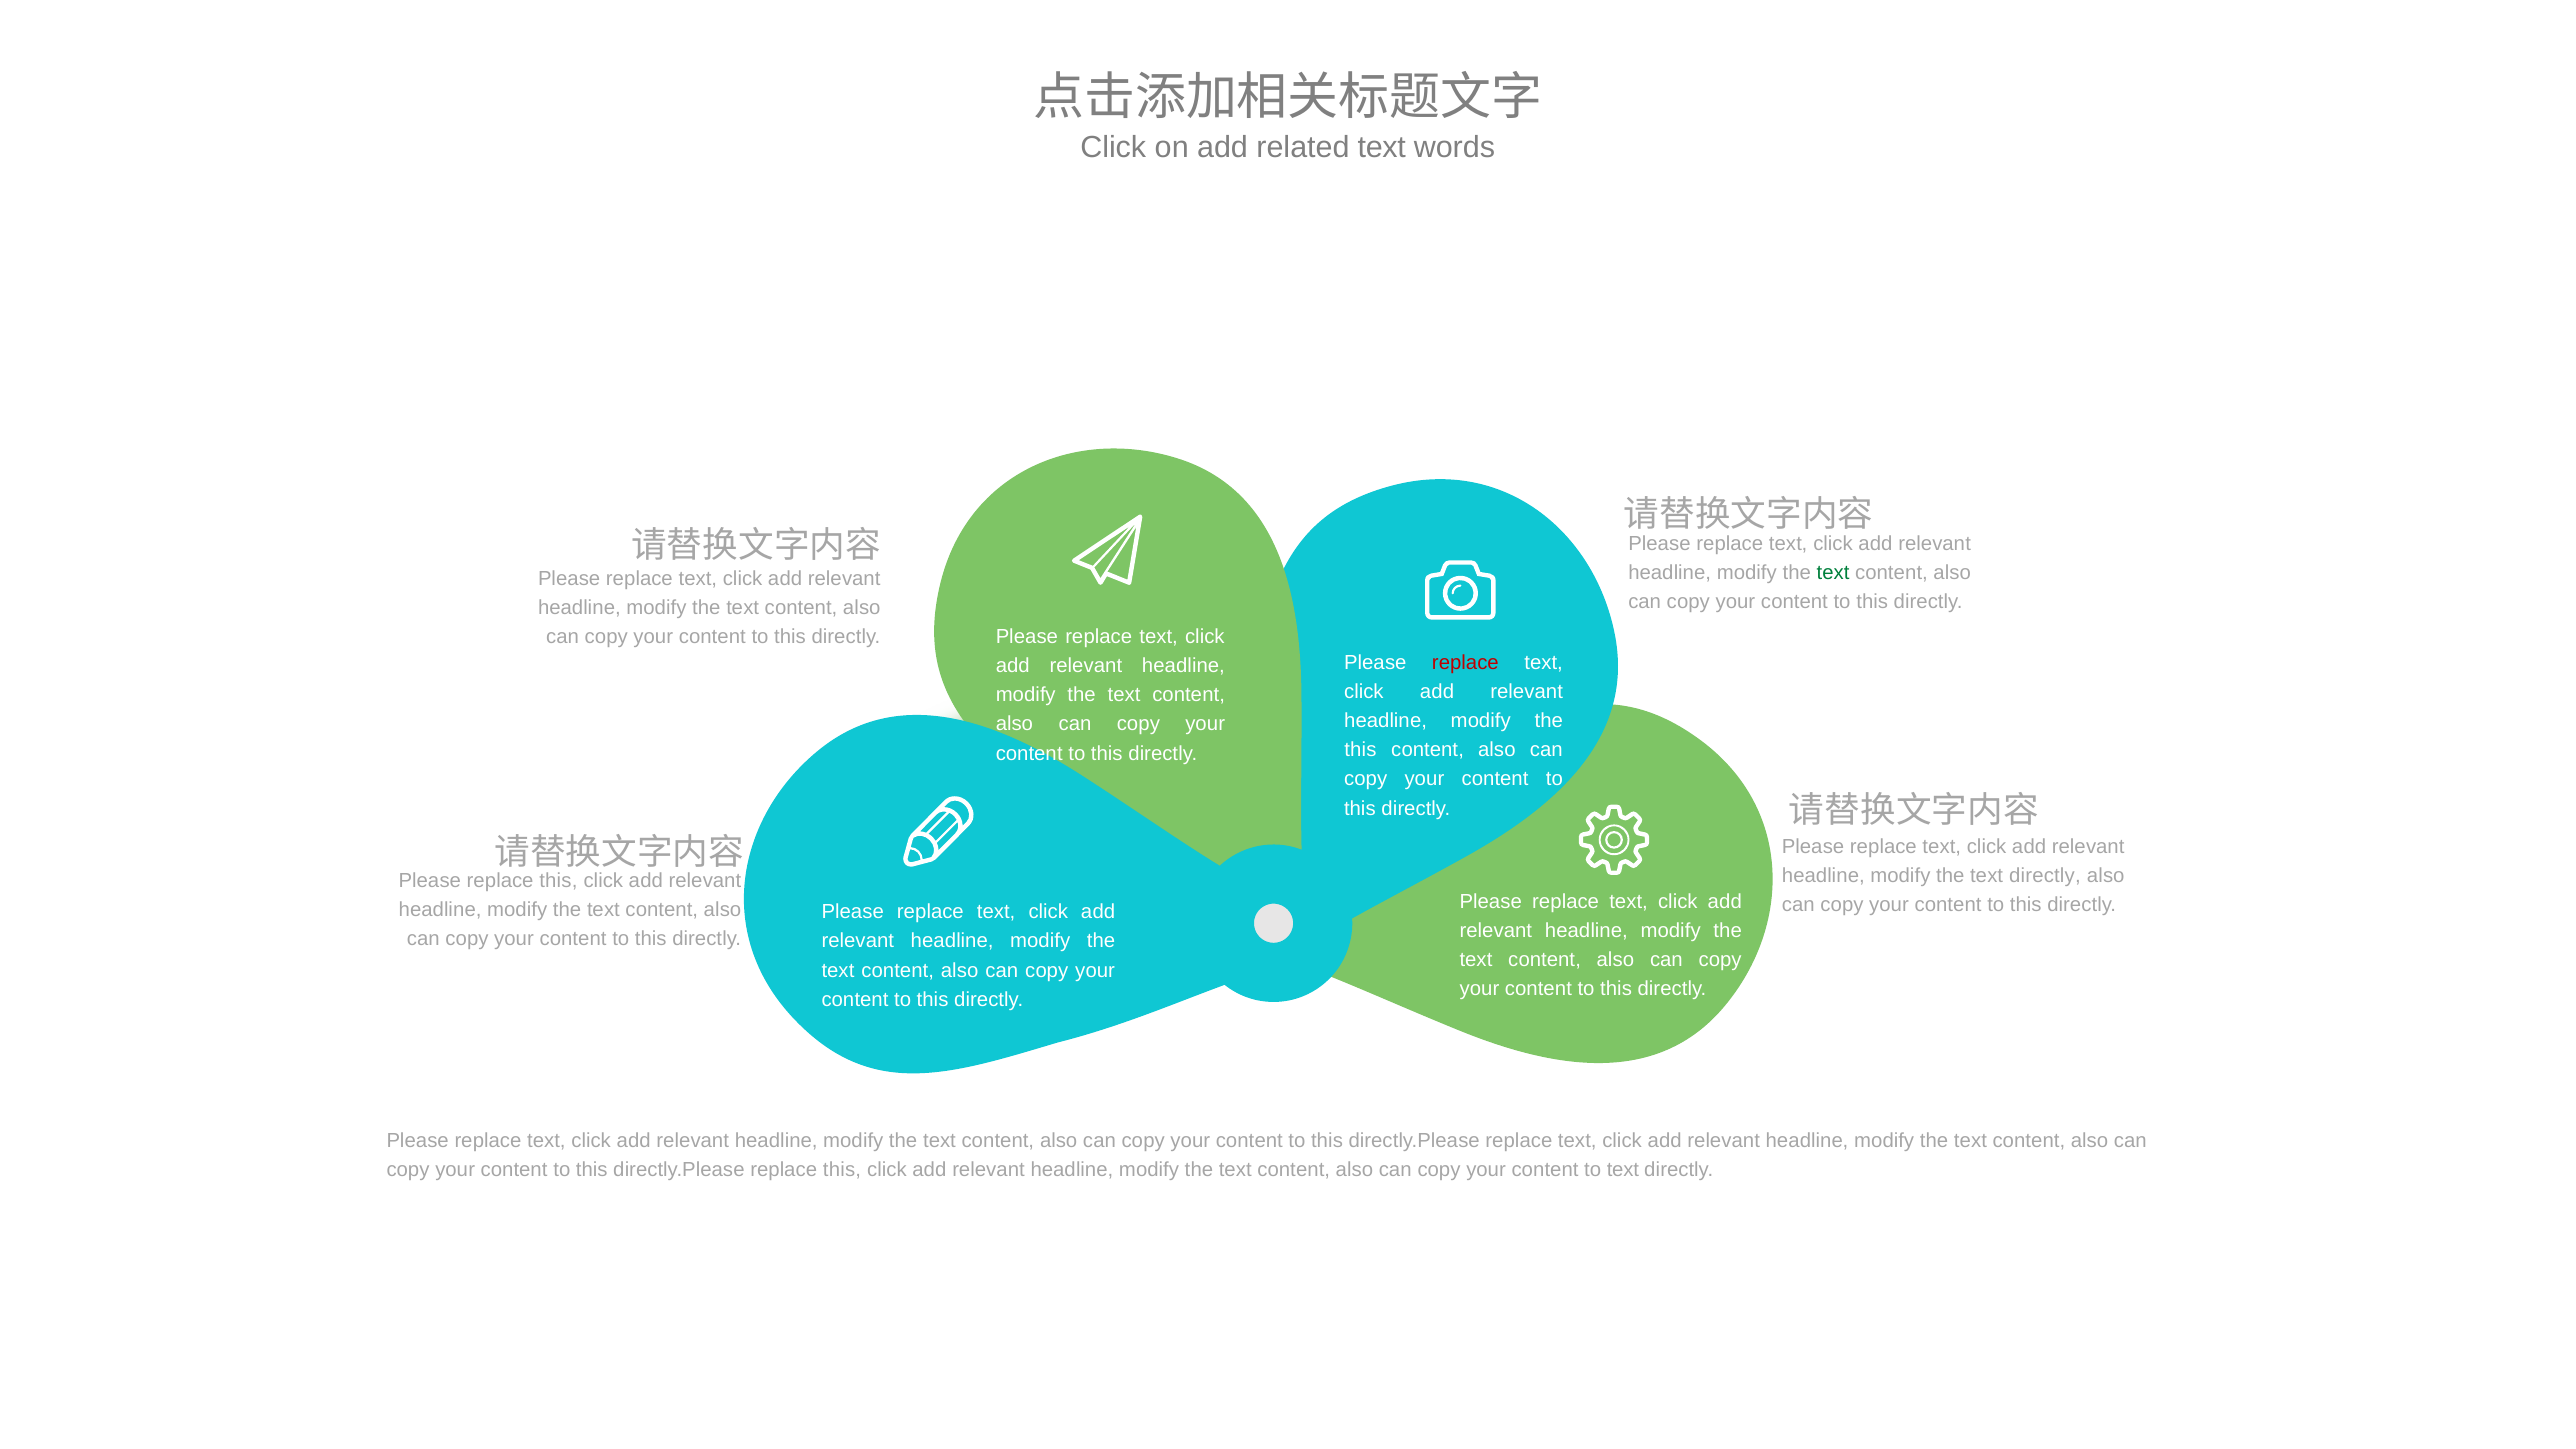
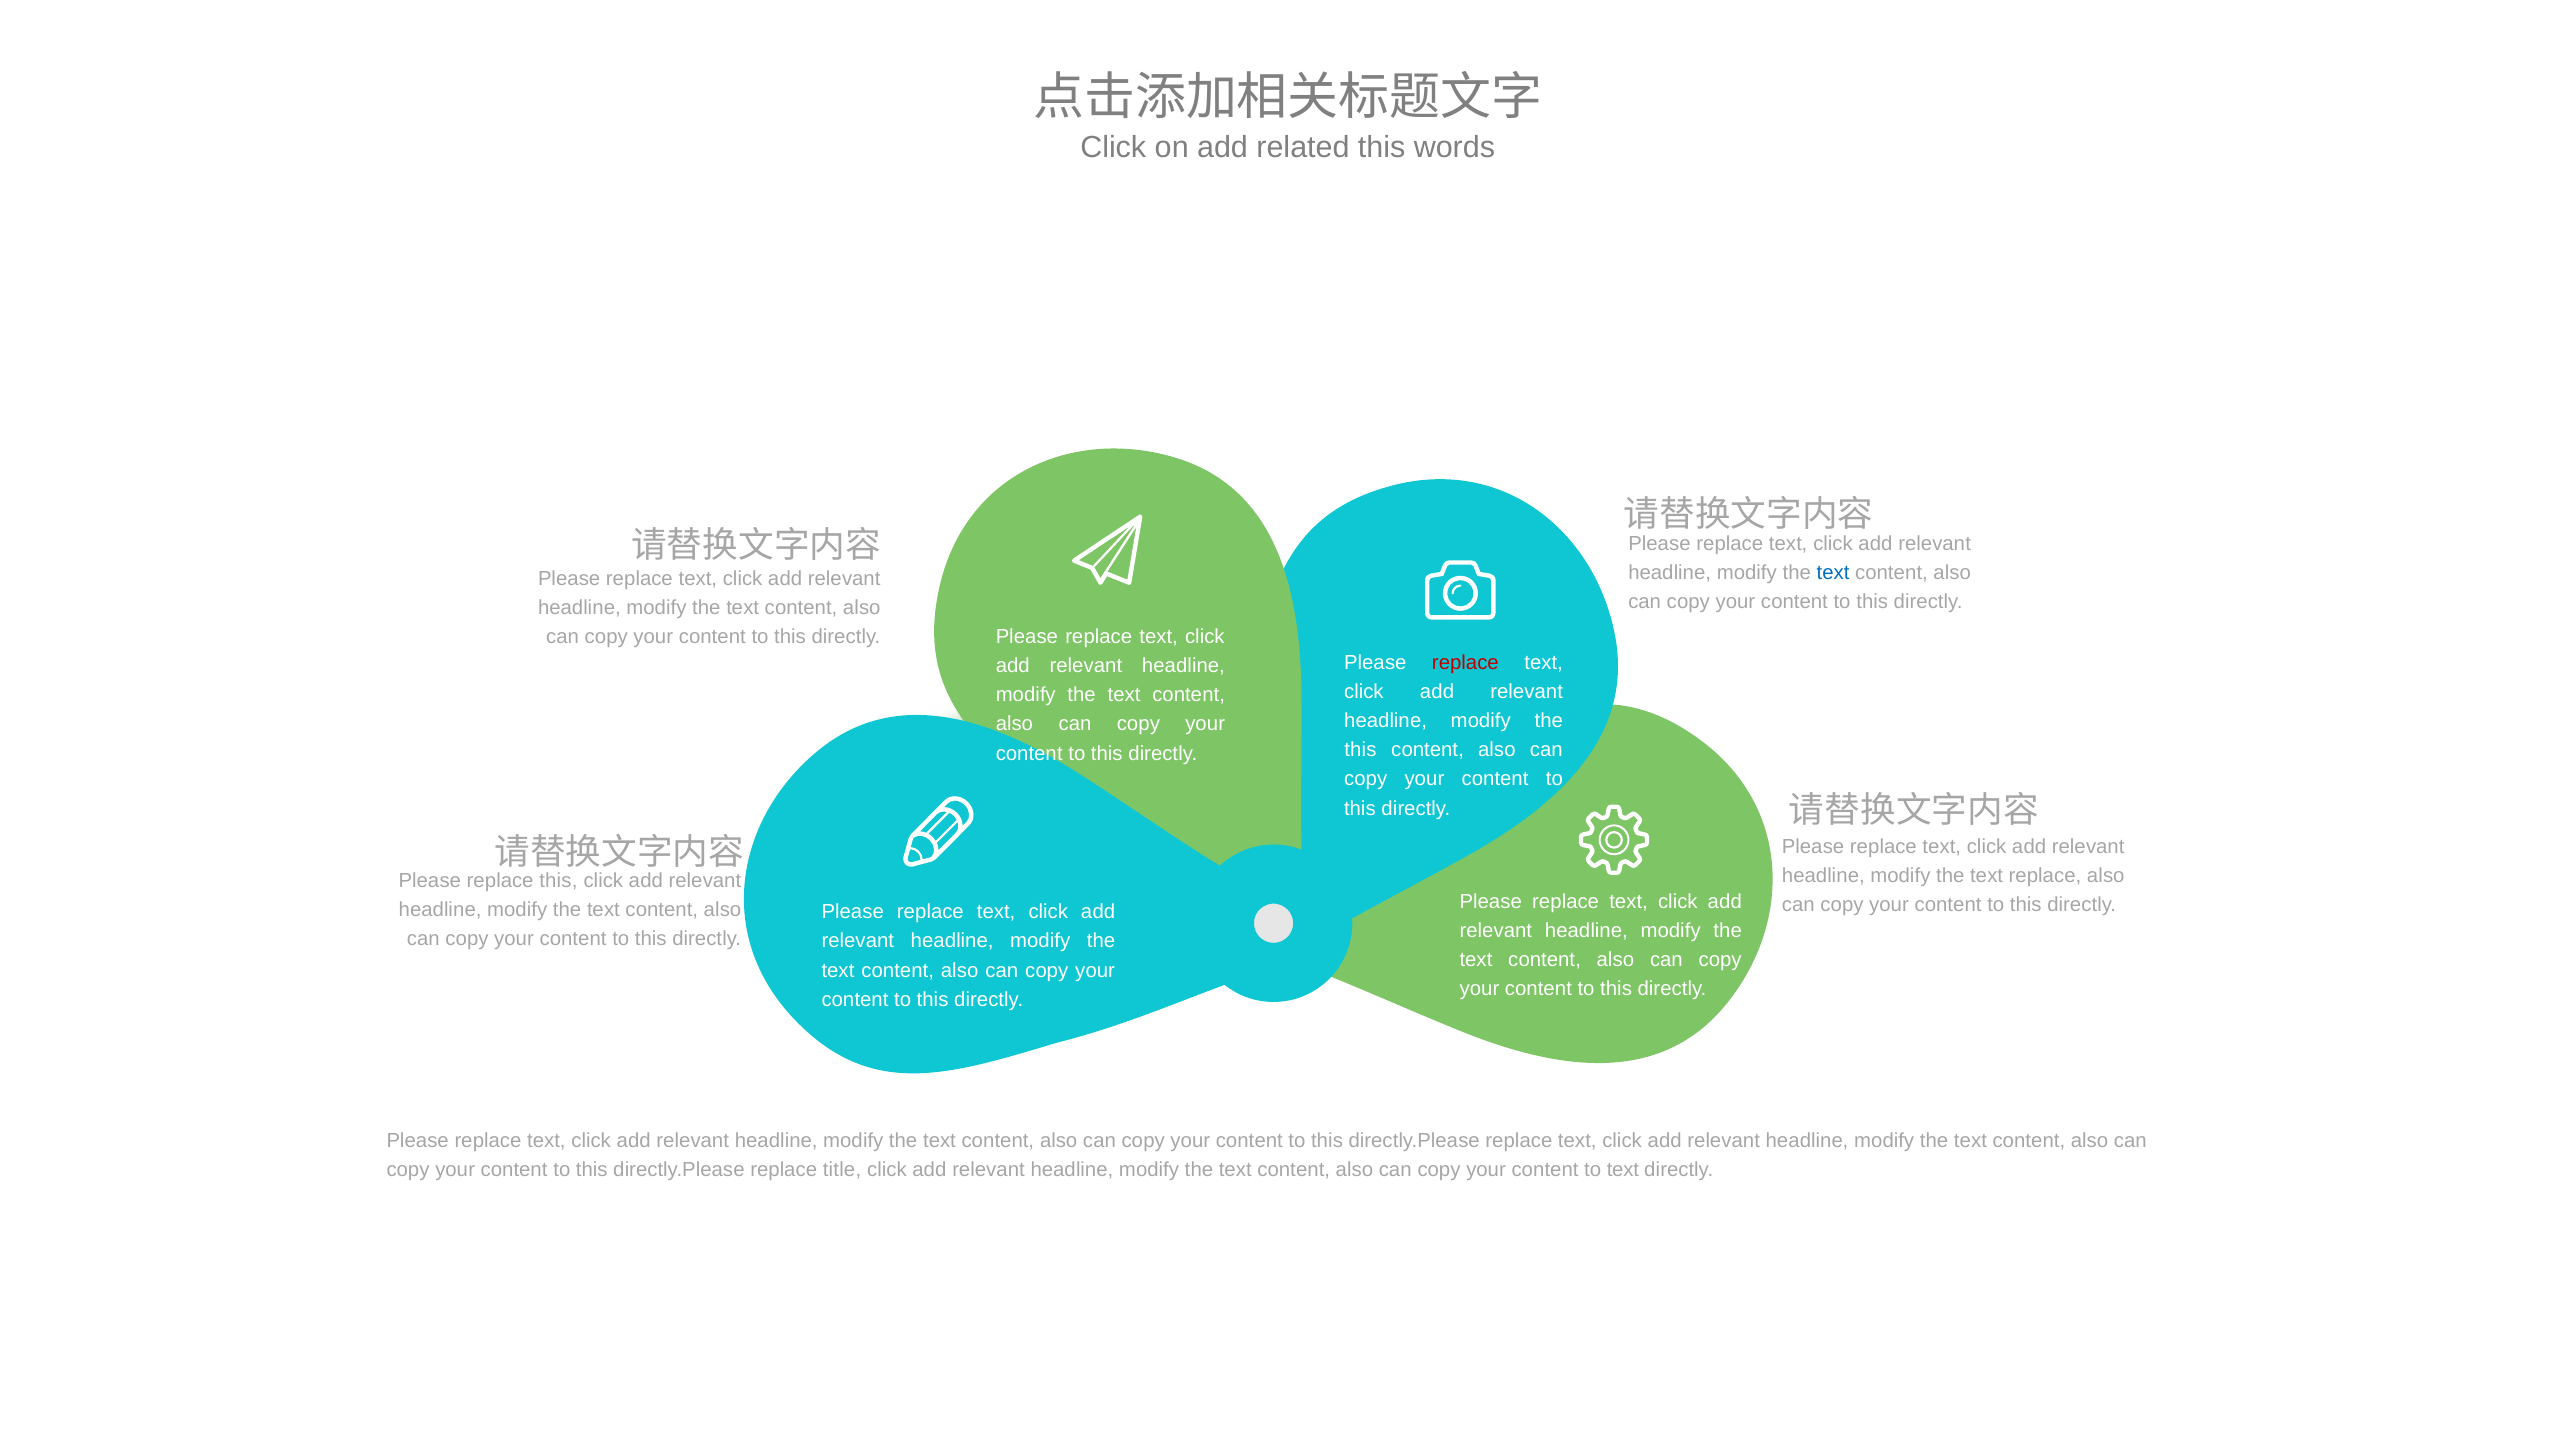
related text: text -> this
text at (1833, 573) colour: green -> blue
the text directly: directly -> replace
directly.Please replace this: this -> title
